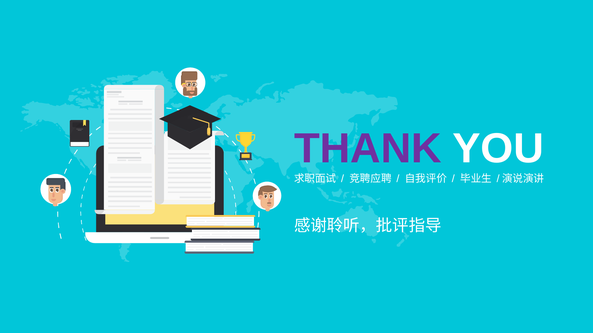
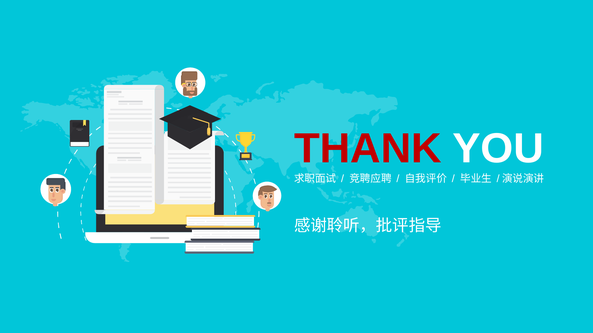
THANK colour: purple -> red
